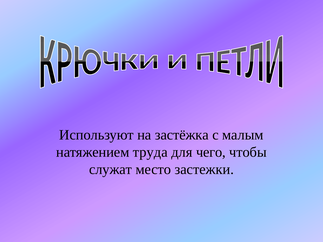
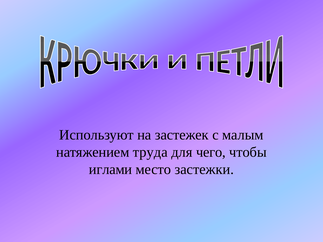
застёжка: застёжка -> застежек
служат: служат -> иглами
